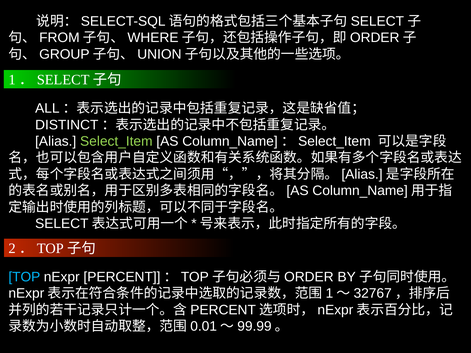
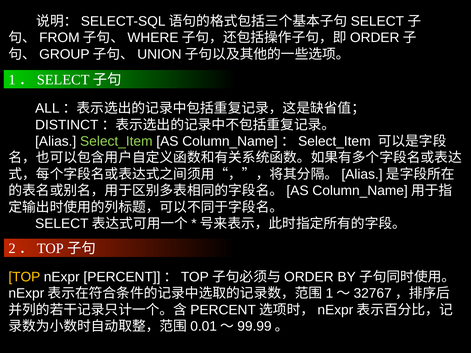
TOP colour: light blue -> yellow
